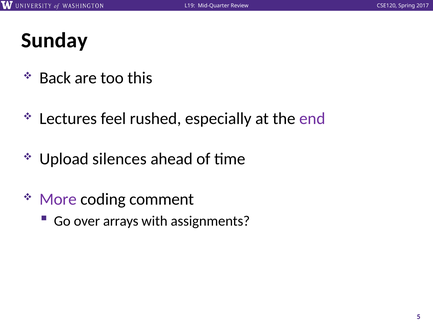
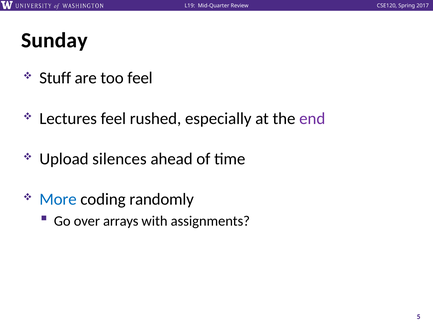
Back: Back -> Stuff
too this: this -> feel
More colour: purple -> blue
comment: comment -> randomly
